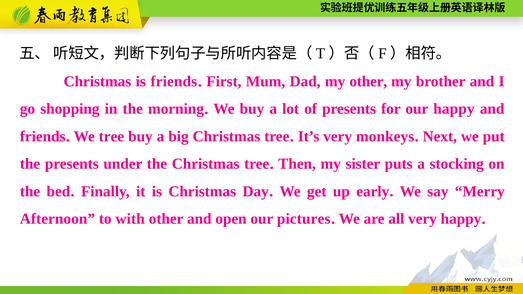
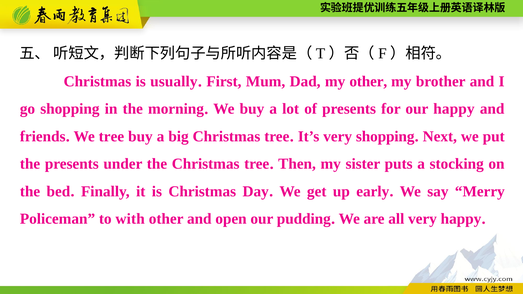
is friends: friends -> usually
very monkeys: monkeys -> shopping
Afternoon: Afternoon -> Policeman
pictures: pictures -> pudding
